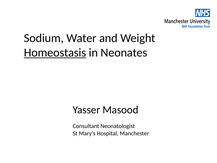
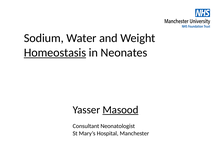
Masood underline: none -> present
